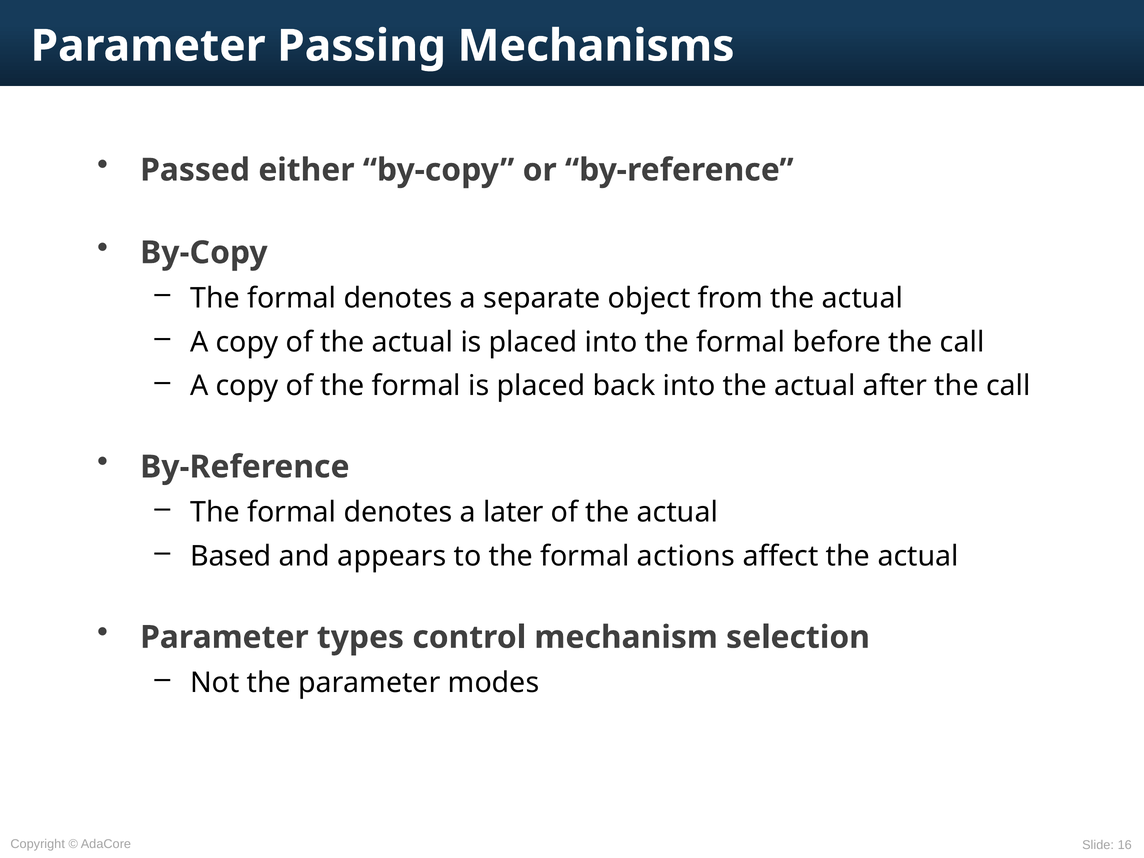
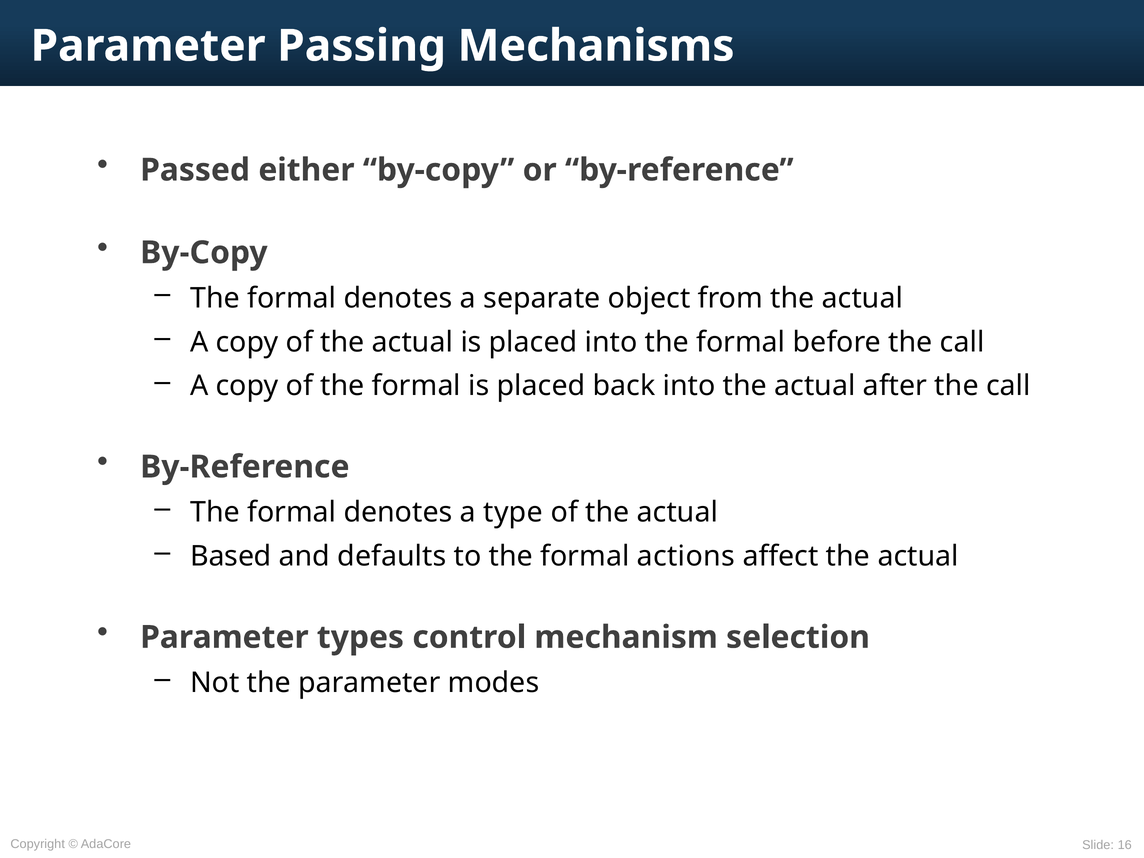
later: later -> type
appears: appears -> defaults
